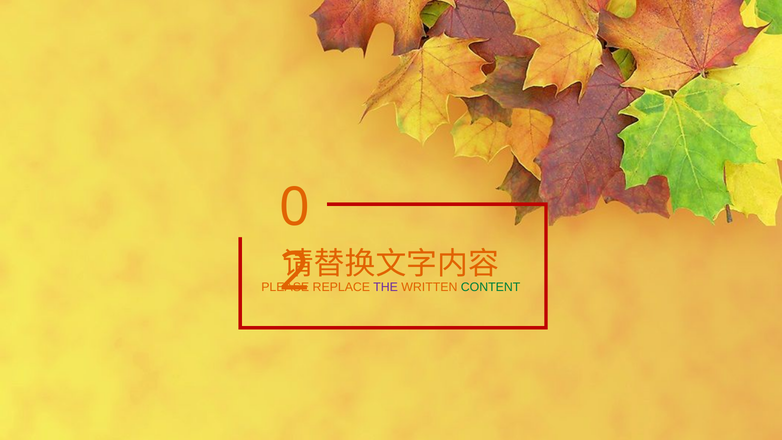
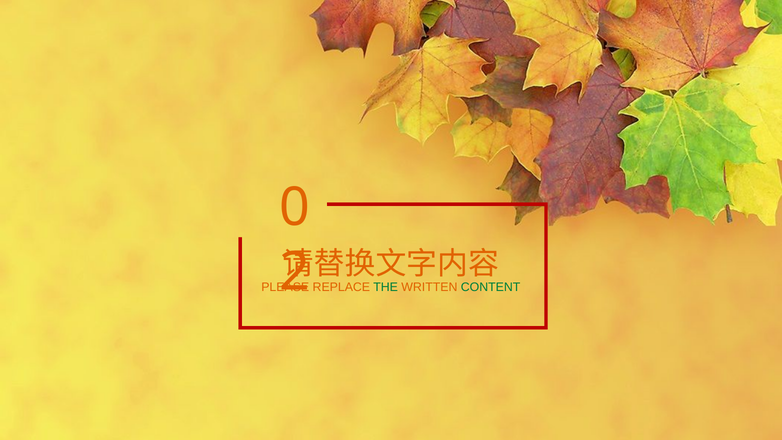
THE colour: purple -> green
